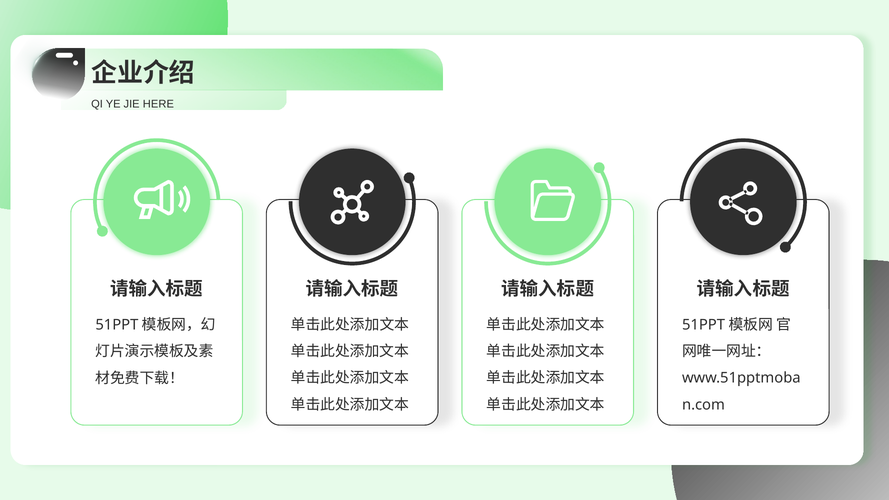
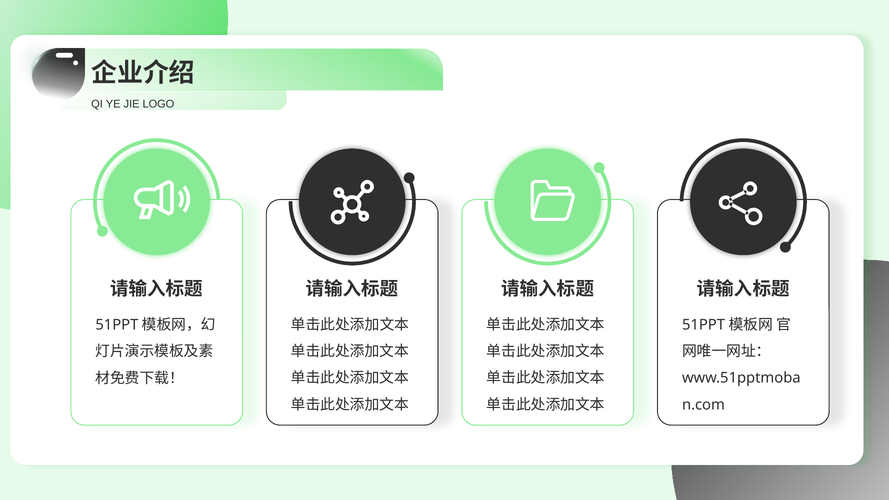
HERE: HERE -> LOGO
